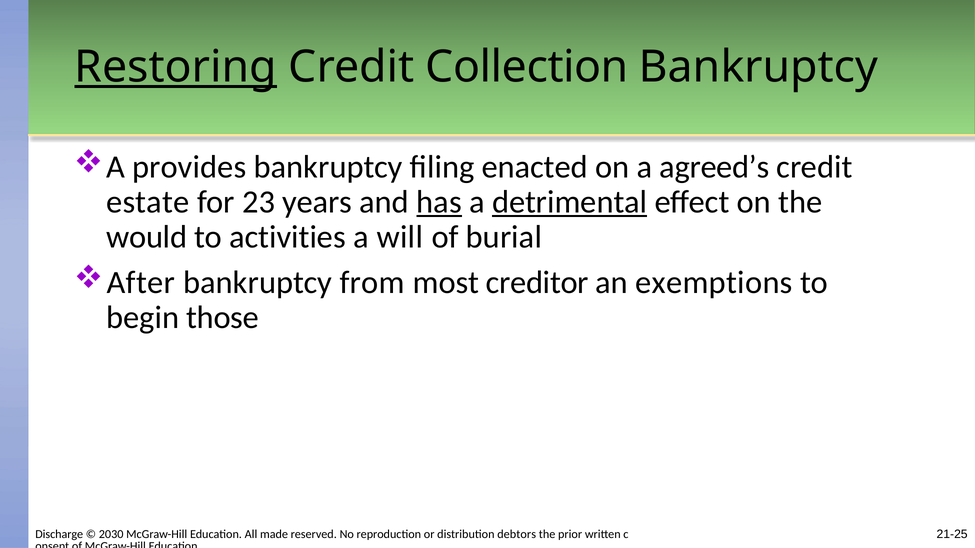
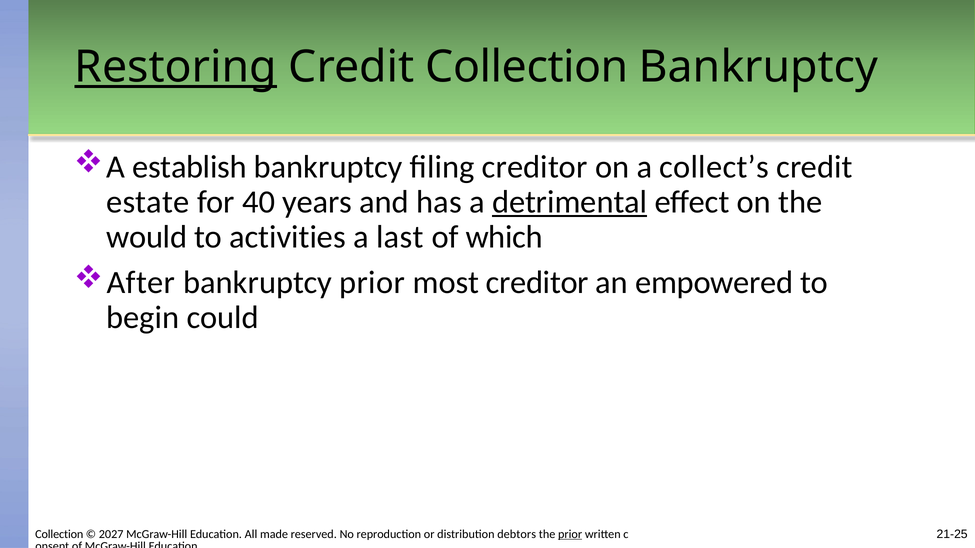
provides: provides -> establish
filing enacted: enacted -> creditor
agreed’s: agreed’s -> collect’s
23: 23 -> 40
has underline: present -> none
will: will -> last
burial: burial -> which
bankruptcy from: from -> prior
exemptions: exemptions -> empowered
those: those -> could
Discharge at (59, 535): Discharge -> Collection
2030: 2030 -> 2027
prior at (570, 535) underline: none -> present
